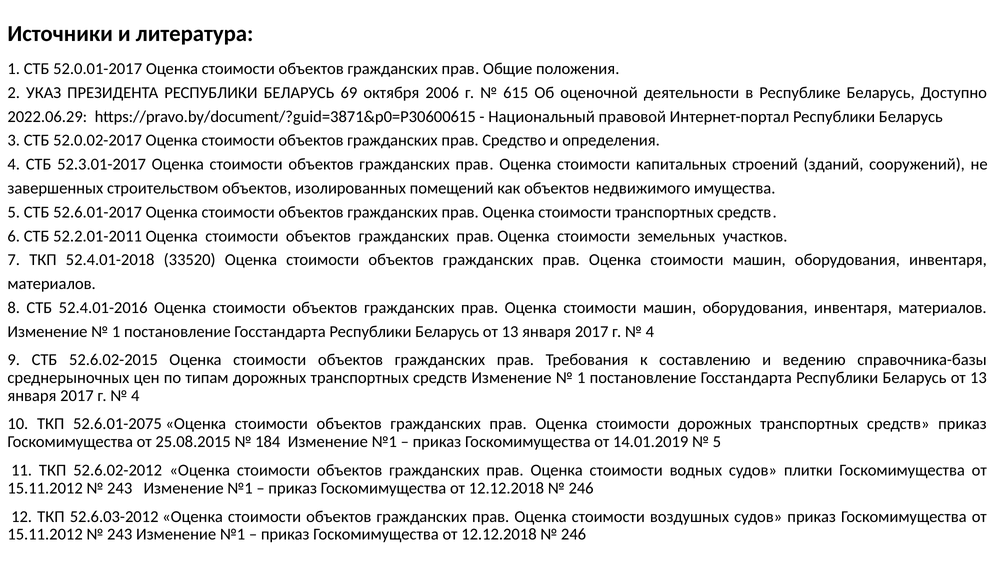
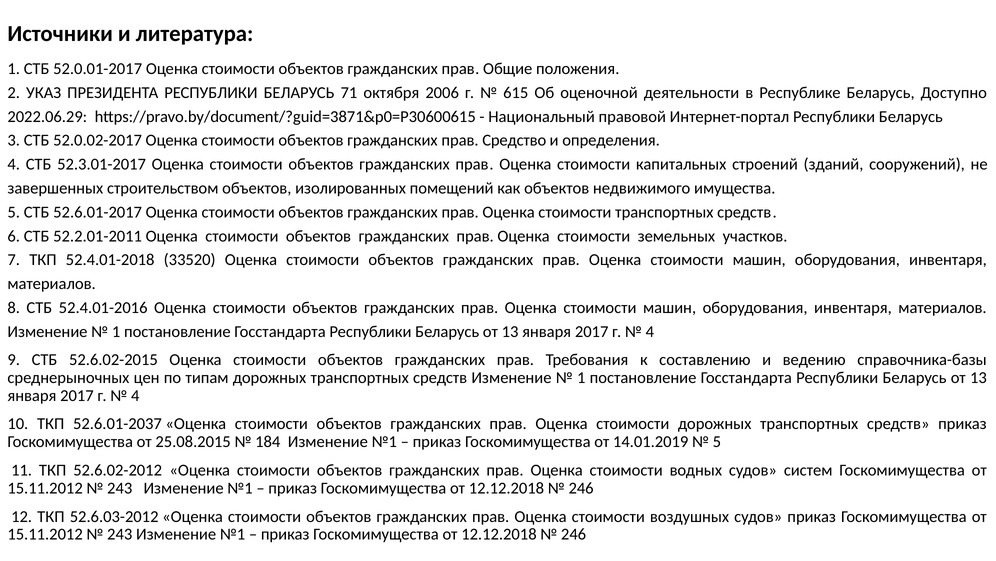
69: 69 -> 71
52.6.01-2075: 52.6.01-2075 -> 52.6.01-2037
плитки: плитки -> систем
